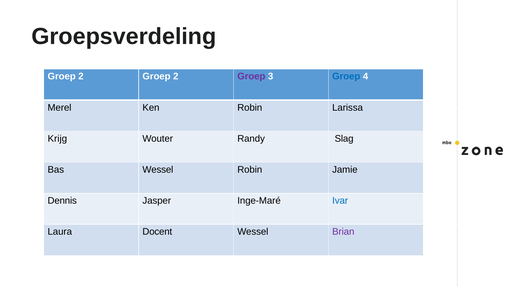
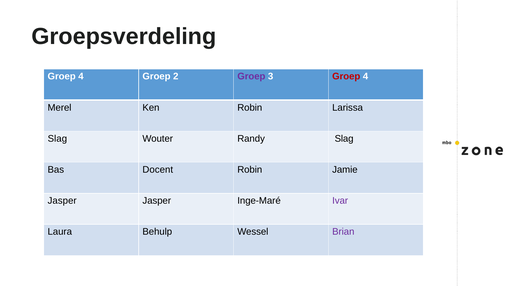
2 at (81, 76): 2 -> 4
Groep at (346, 76) colour: blue -> red
Krijg at (57, 138): Krijg -> Slag
Bas Wessel: Wessel -> Docent
Dennis at (62, 201): Dennis -> Jasper
Ivar colour: blue -> purple
Docent: Docent -> Behulp
